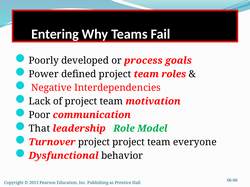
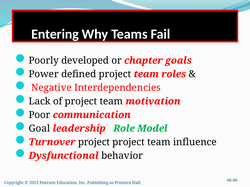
process: process -> chapter
That: That -> Goal
everyone: everyone -> influence
